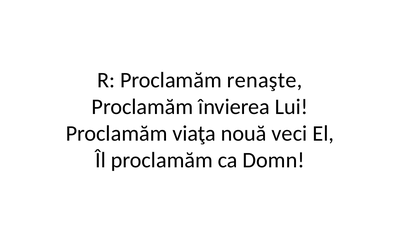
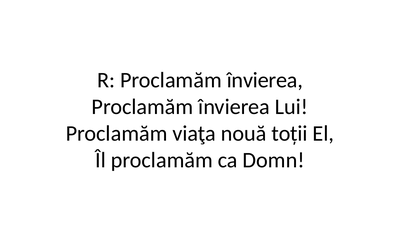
R Proclamăm renaşte: renaşte -> învierea
veci: veci -> toții
